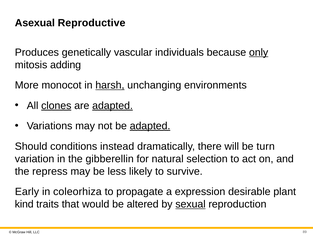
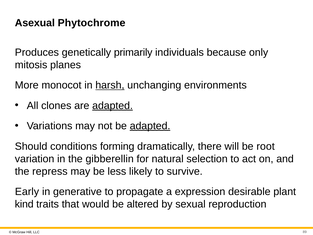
Reproductive: Reproductive -> Phytochrome
vascular: vascular -> primarily
only underline: present -> none
adding: adding -> planes
clones underline: present -> none
instead: instead -> forming
turn: turn -> root
coleorhiza: coleorhiza -> generative
sexual underline: present -> none
